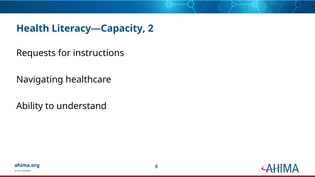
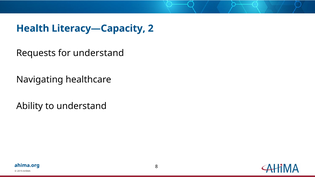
for instructions: instructions -> understand
